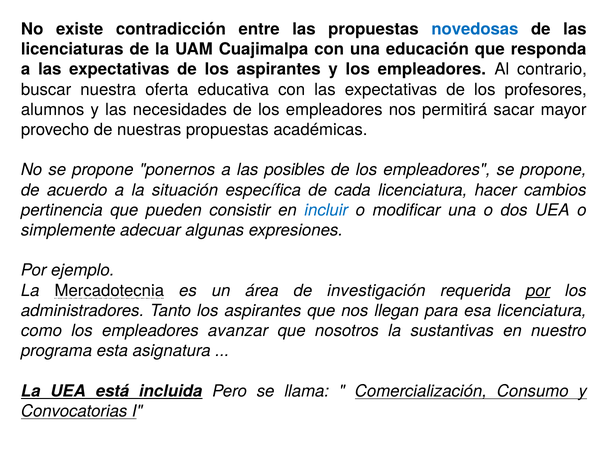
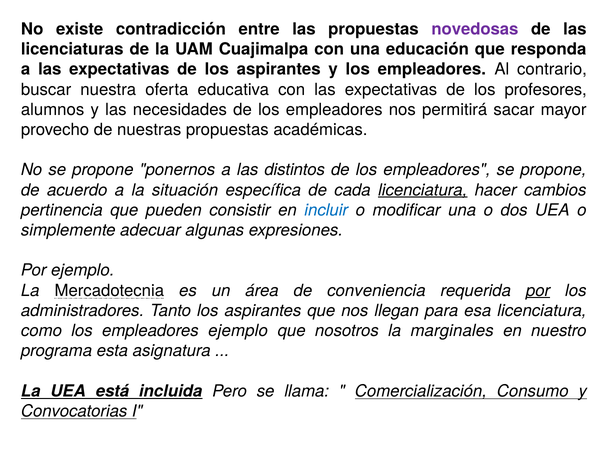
novedosas colour: blue -> purple
posibles: posibles -> distintos
licenciatura at (423, 190) underline: none -> present
investigación: investigación -> conveniencia
empleadores avanzar: avanzar -> ejemplo
sustantivas: sustantivas -> marginales
